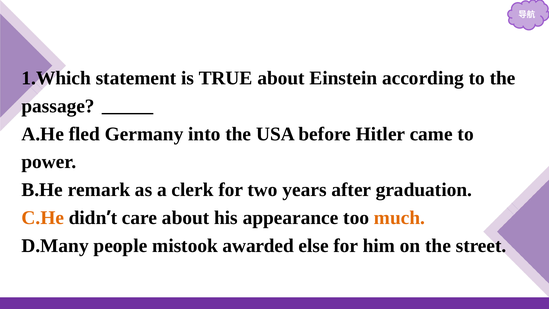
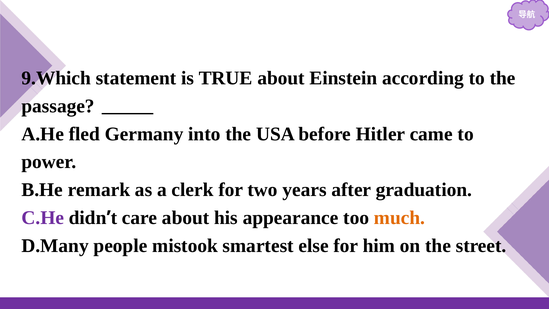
1.Which: 1.Which -> 9.Which
C.He colour: orange -> purple
awarded: awarded -> smartest
